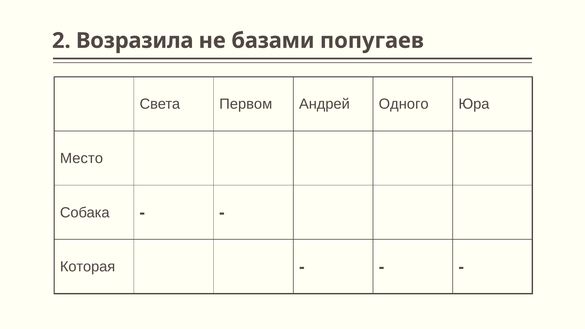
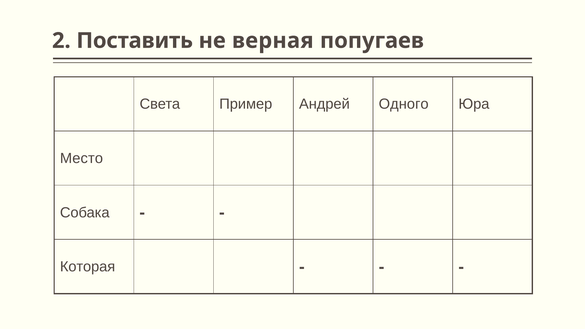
Возразила: Возразила -> Поставить
базами: базами -> верная
Первом: Первом -> Пример
